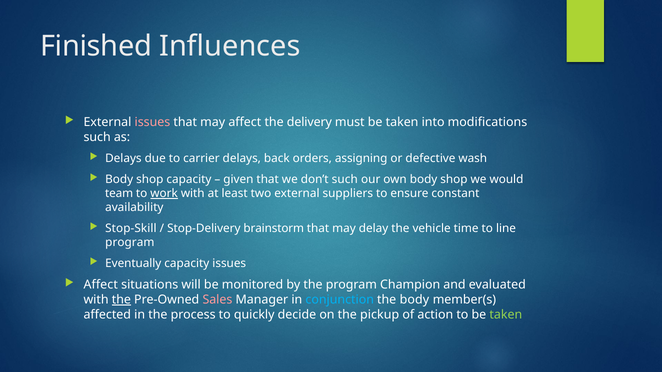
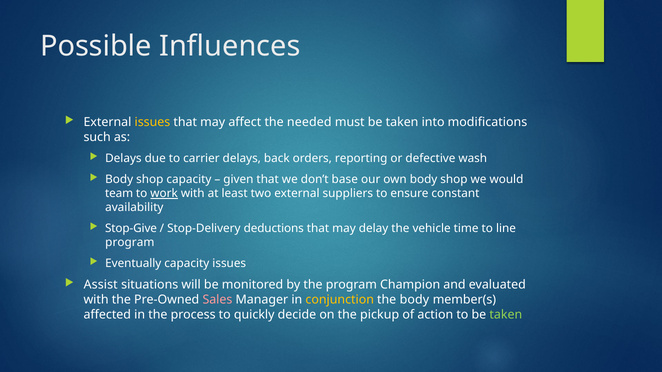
Finished: Finished -> Possible
issues at (152, 122) colour: pink -> yellow
delivery: delivery -> needed
assigning: assigning -> reporting
don’t such: such -> base
Stop-Skill: Stop-Skill -> Stop-Give
brainstorm: brainstorm -> deductions
Affect at (101, 285): Affect -> Assist
the at (121, 300) underline: present -> none
conjunction colour: light blue -> yellow
